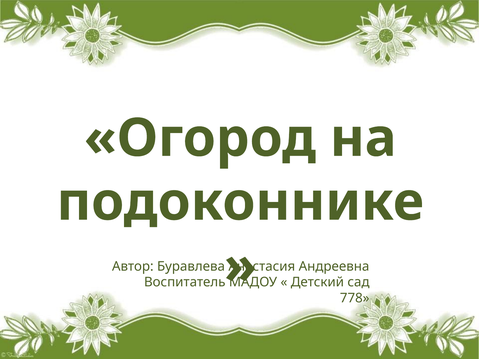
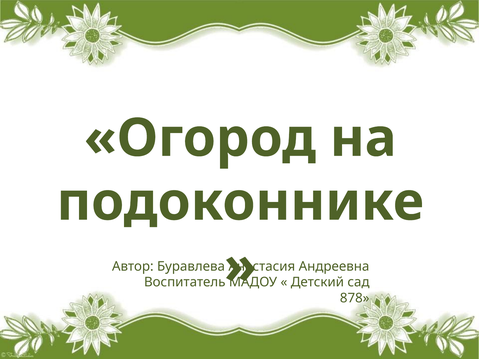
778: 778 -> 878
